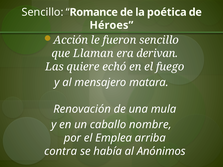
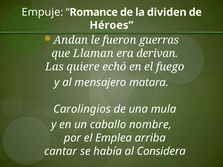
Sencillo at (43, 12): Sencillo -> Empuje
poética: poética -> dividen
Acción: Acción -> Andan
fueron sencillo: sencillo -> guerras
Renovación: Renovación -> Carolingios
contra: contra -> cantar
Anónimos: Anónimos -> Considera
